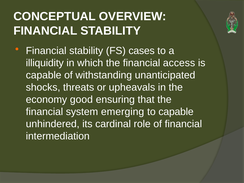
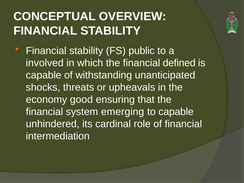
cases: cases -> public
illiquidity: illiquidity -> involved
access: access -> defined
